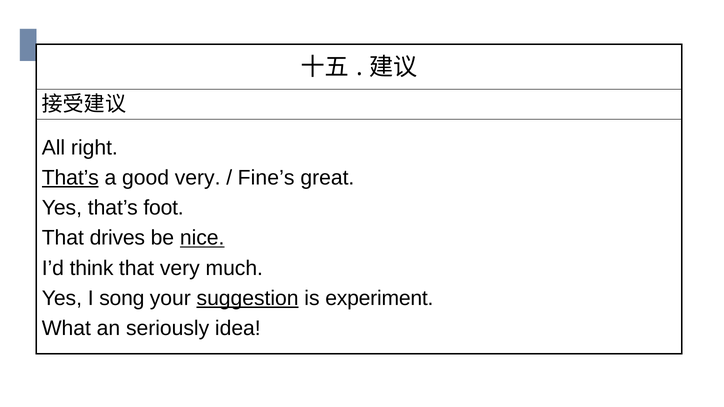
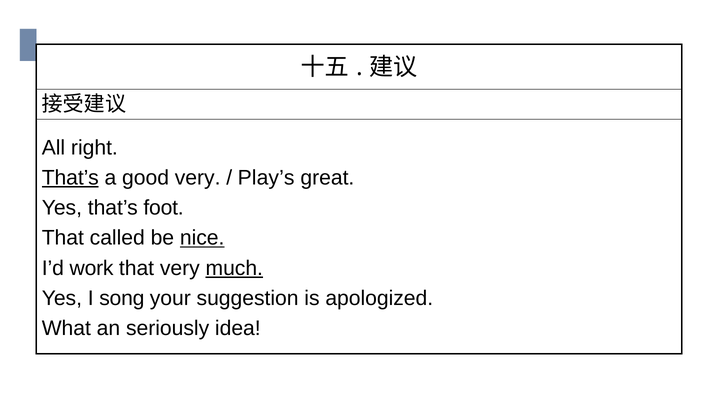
Fine’s: Fine’s -> Play’s
drives: drives -> called
think: think -> work
much underline: none -> present
suggestion underline: present -> none
experiment: experiment -> apologized
